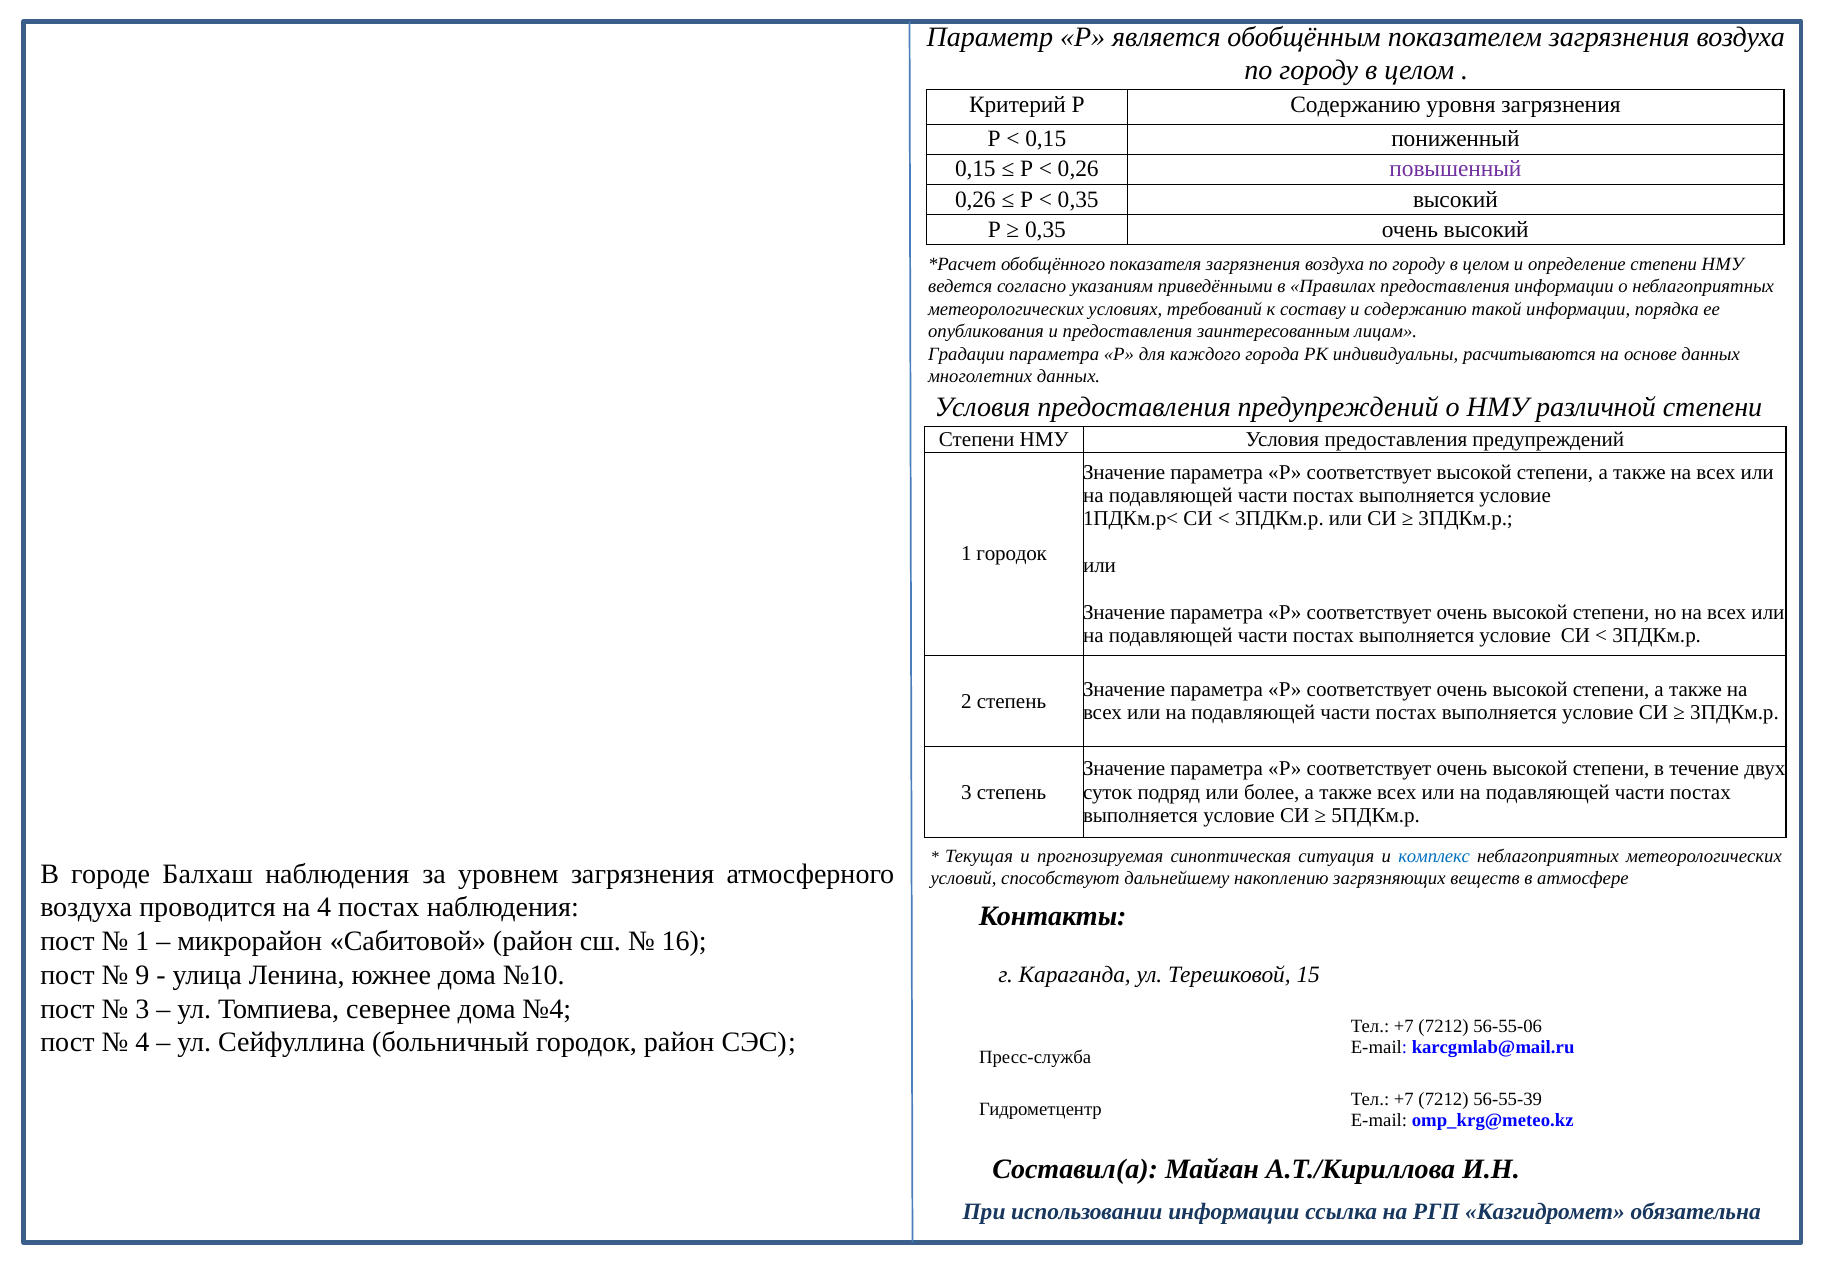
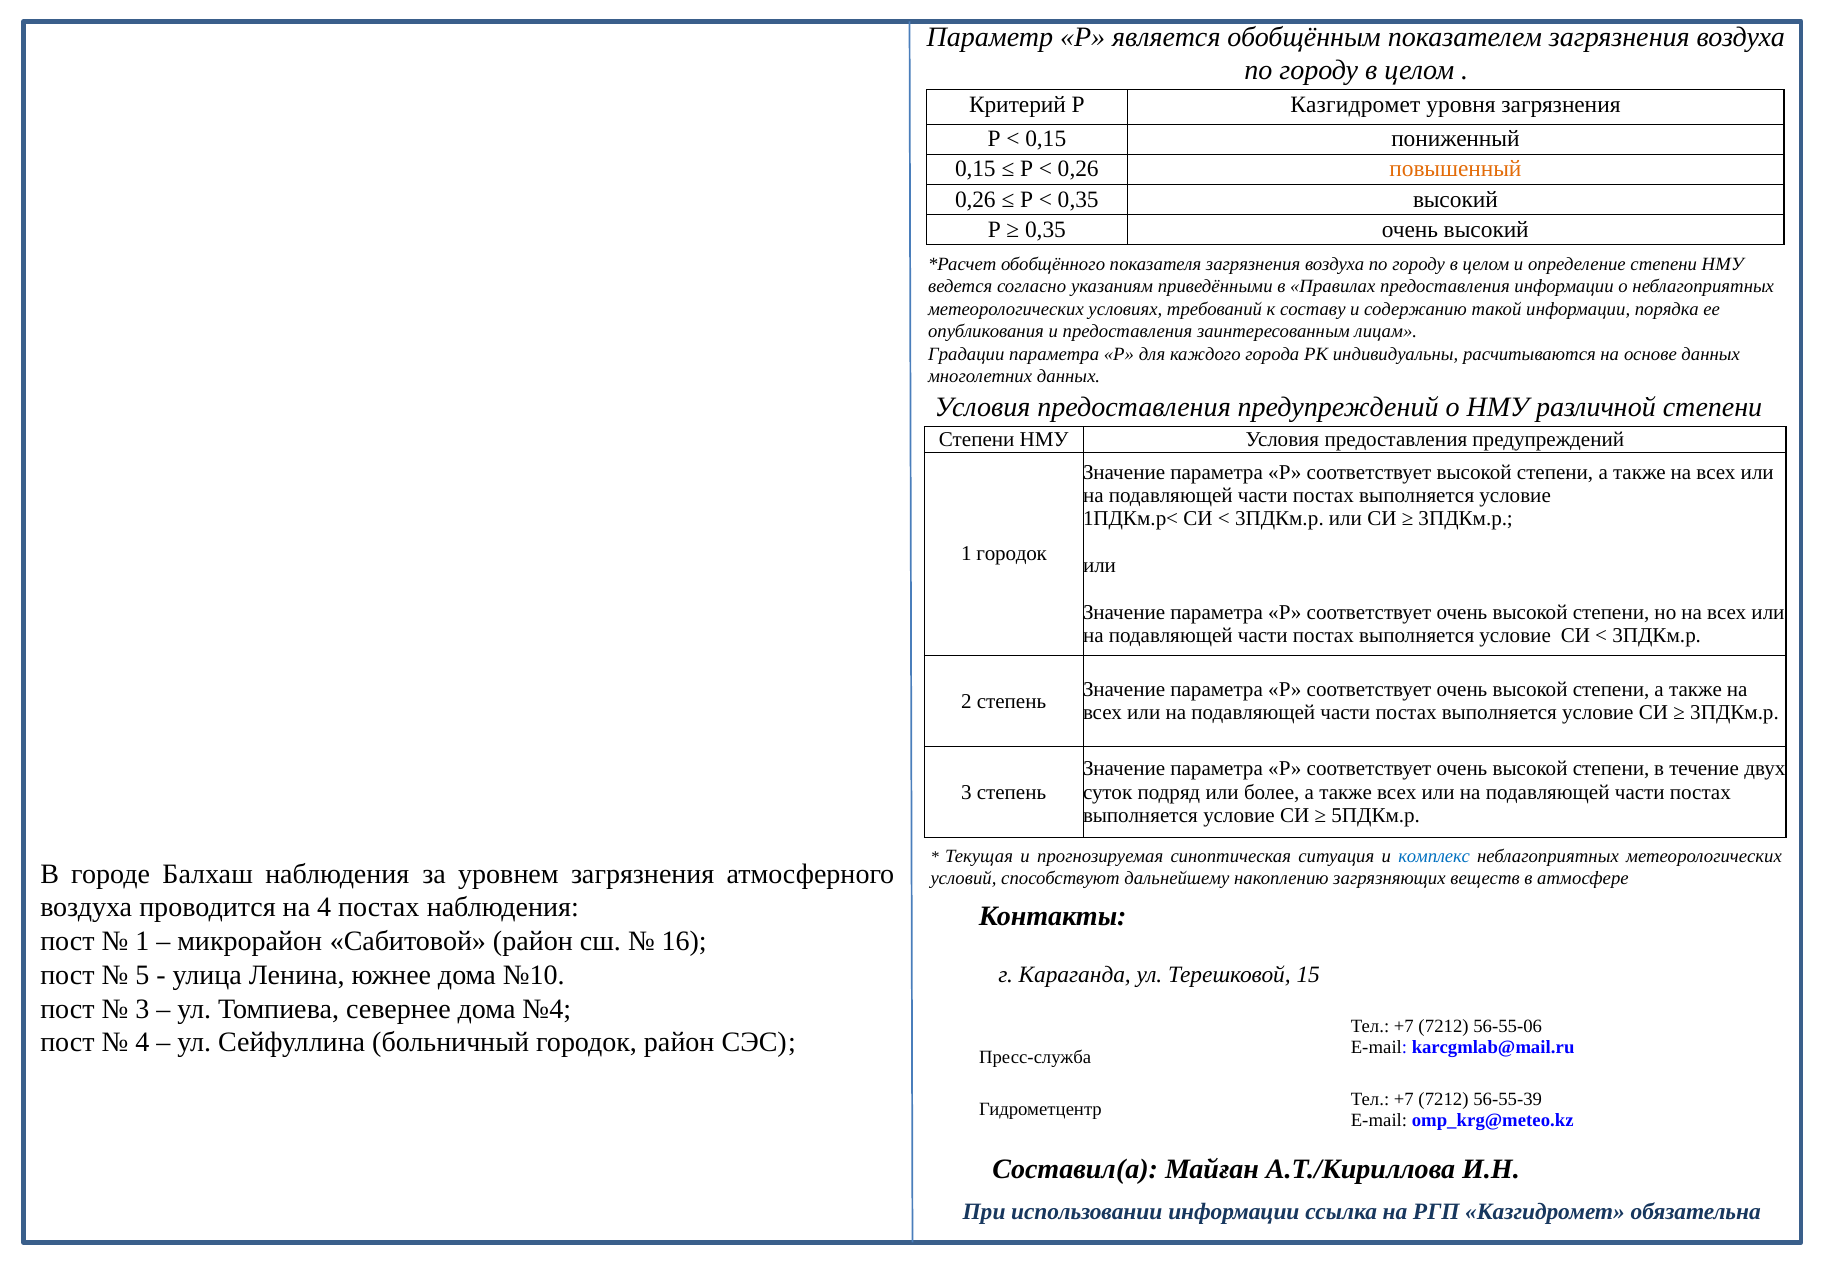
Р Содержанию: Содержанию -> Казгидромет
повышенный colour: purple -> orange
9: 9 -> 5
